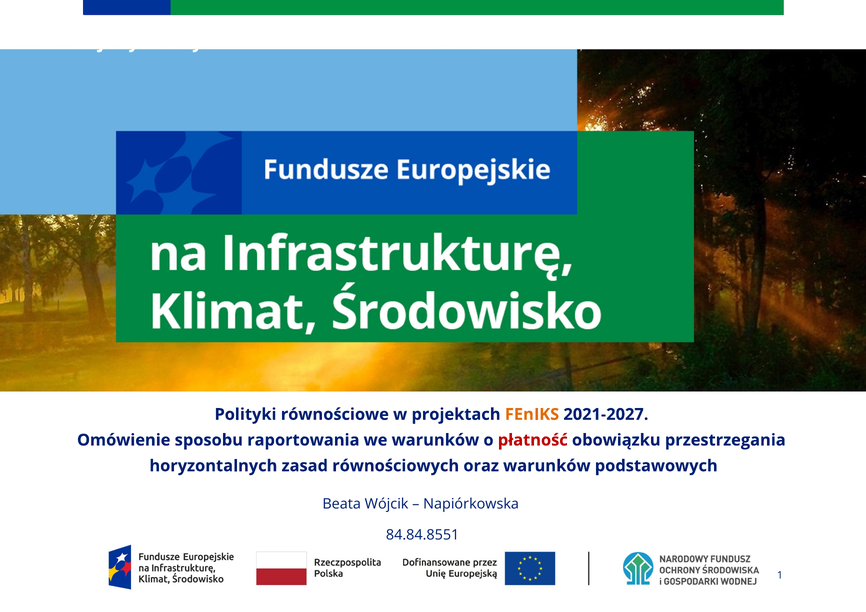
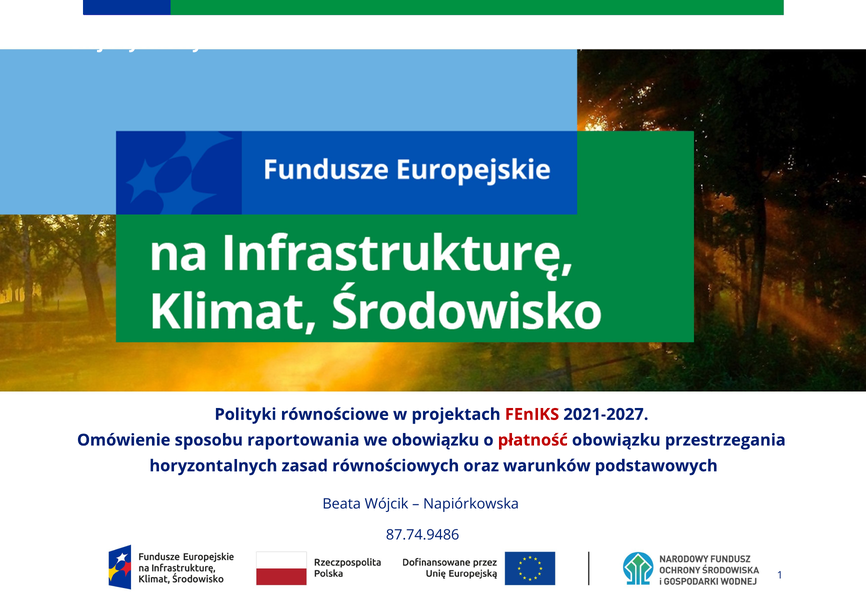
FEnIKS colour: orange -> red
we warunków: warunków -> obowiązku
84.84.8551: 84.84.8551 -> 87.74.9486
